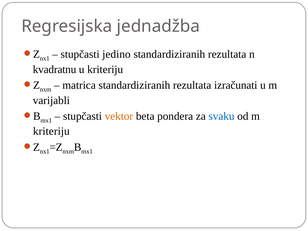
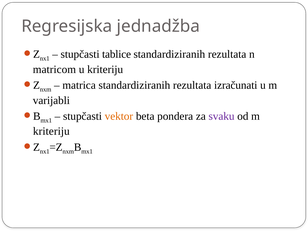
jedino: jedino -> tablice
kvadratnu: kvadratnu -> matricom
svaku colour: blue -> purple
